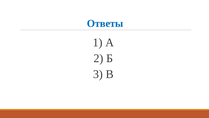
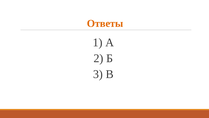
Ответы colour: blue -> orange
